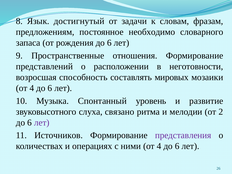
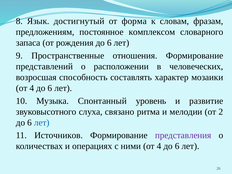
задачи: задачи -> форма
необходимо: необходимо -> комплексом
неготовности: неготовности -> человеческих
мировых: мировых -> характер
лет at (42, 123) colour: purple -> blue
